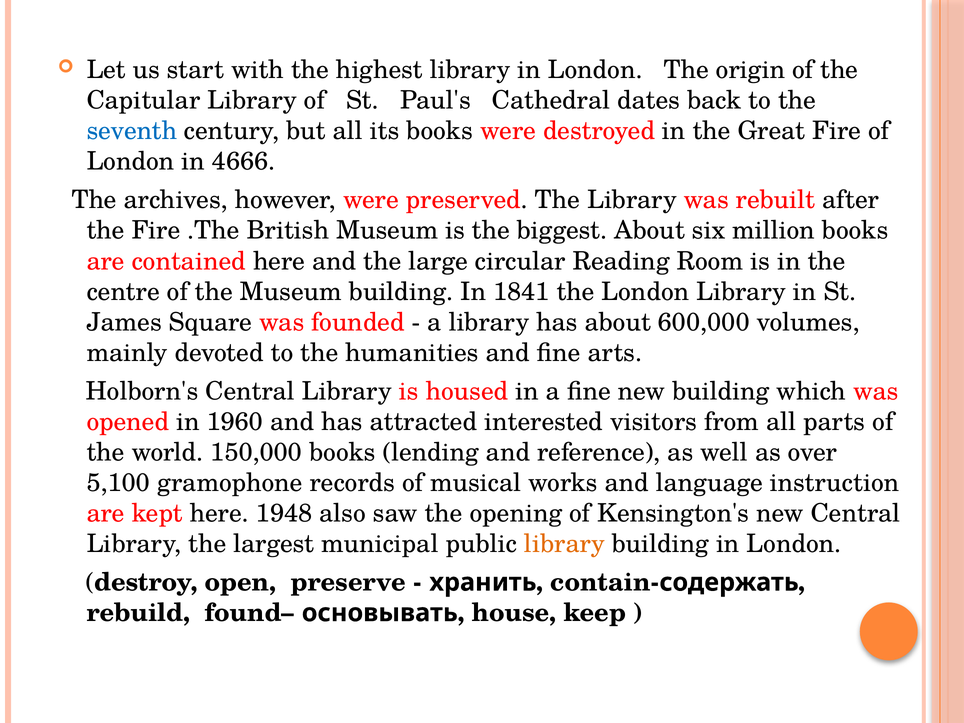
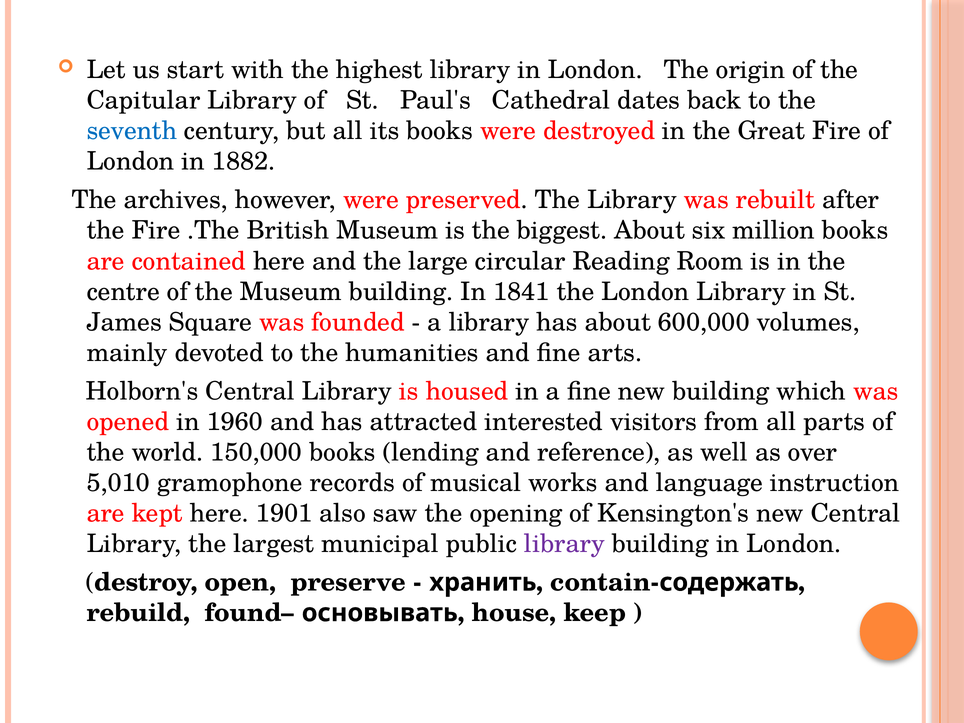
4666: 4666 -> 1882
5,100: 5,100 -> 5,010
1948: 1948 -> 1901
library at (564, 544) colour: orange -> purple
